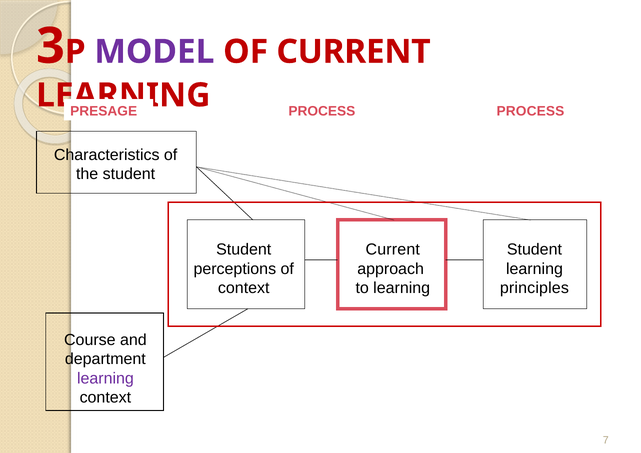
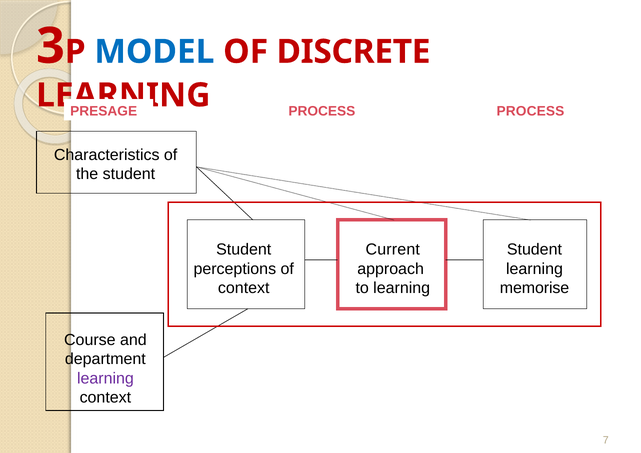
MODEL colour: purple -> blue
OF CURRENT: CURRENT -> DISCRETE
principles: principles -> memorise
